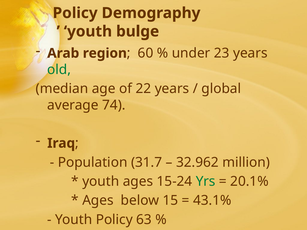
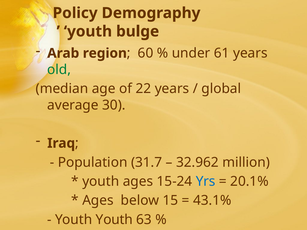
23: 23 -> 61
74: 74 -> 30
Yrs colour: green -> blue
Youth Policy: Policy -> Youth
